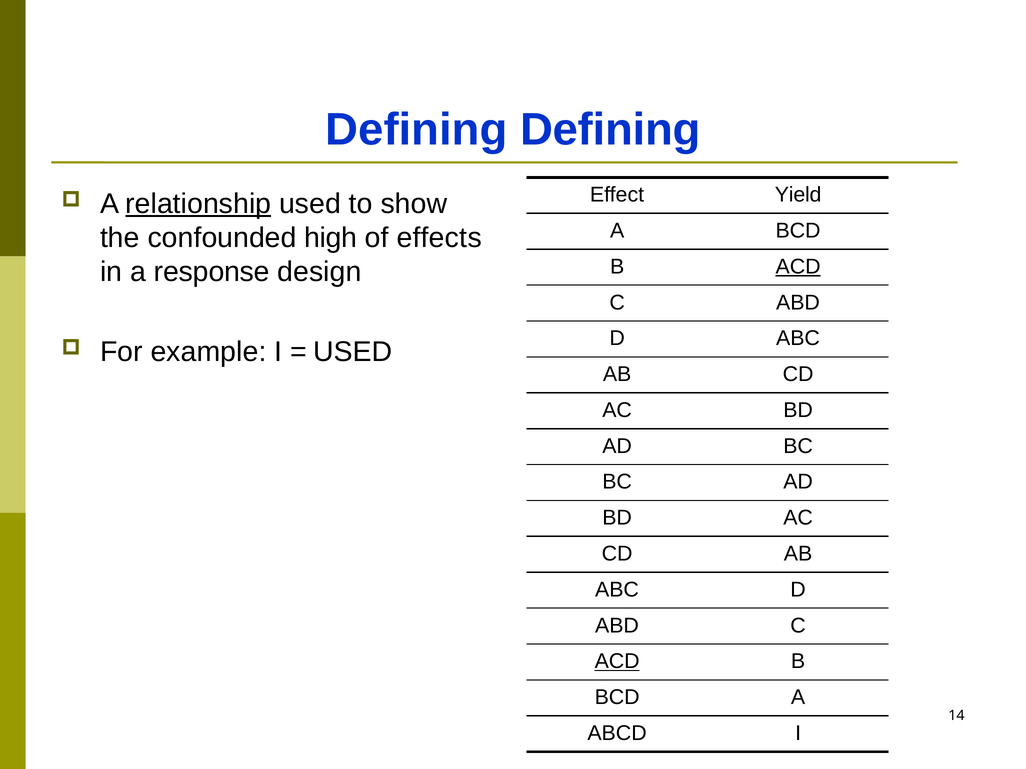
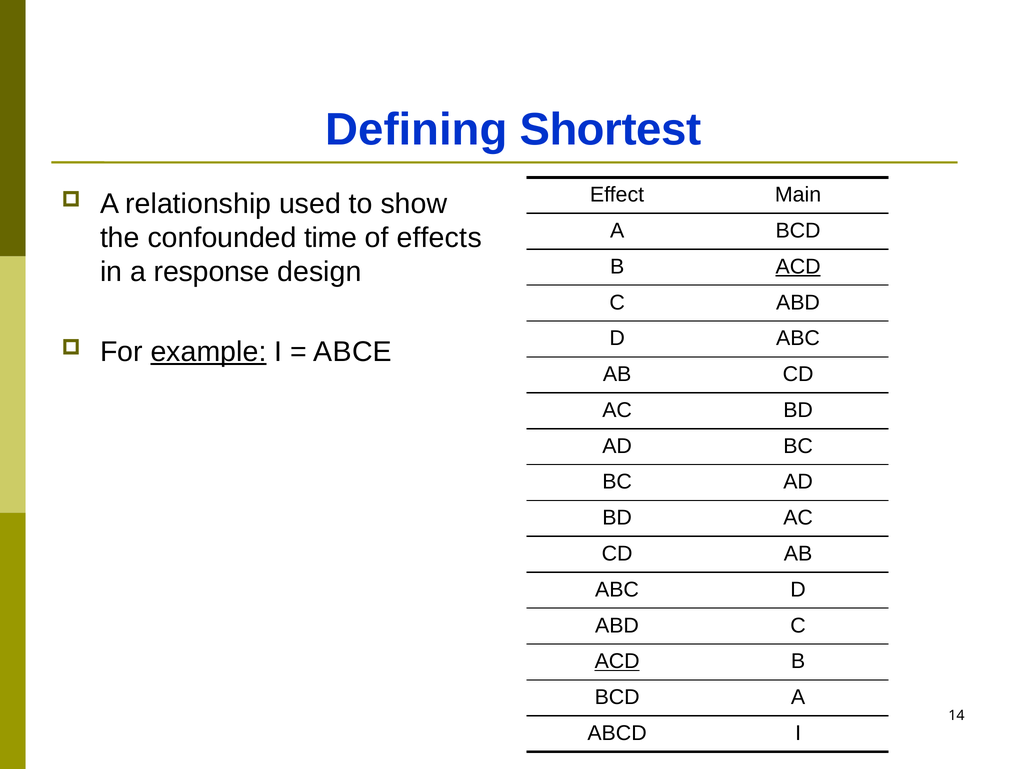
Defining Defining: Defining -> Shortest
Yield: Yield -> Main
relationship underline: present -> none
high: high -> time
example underline: none -> present
USED at (353, 352): USED -> ABCE
